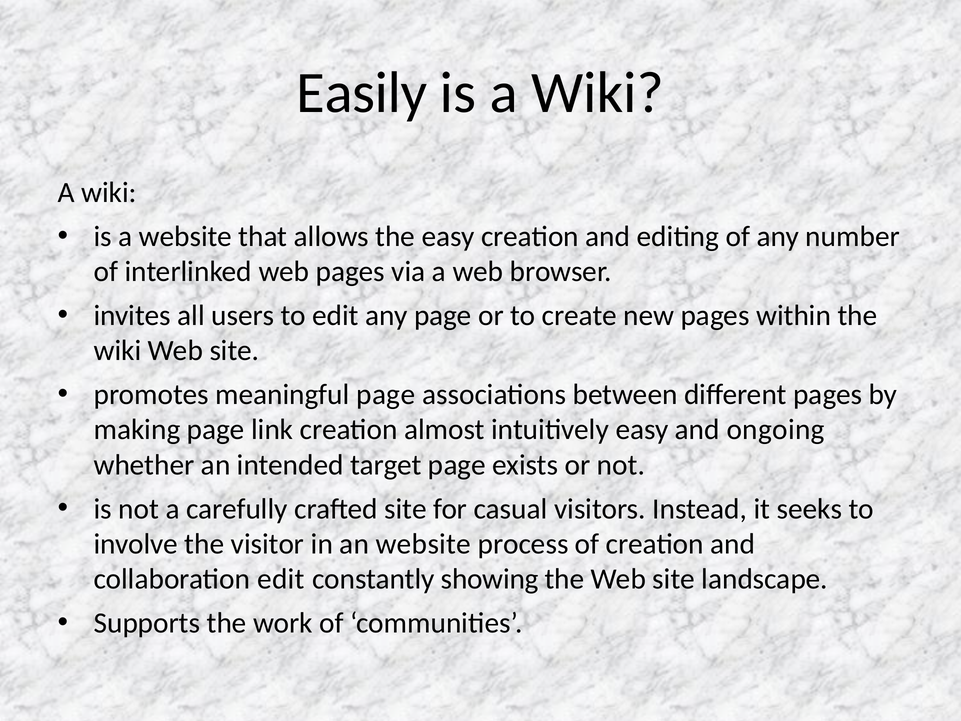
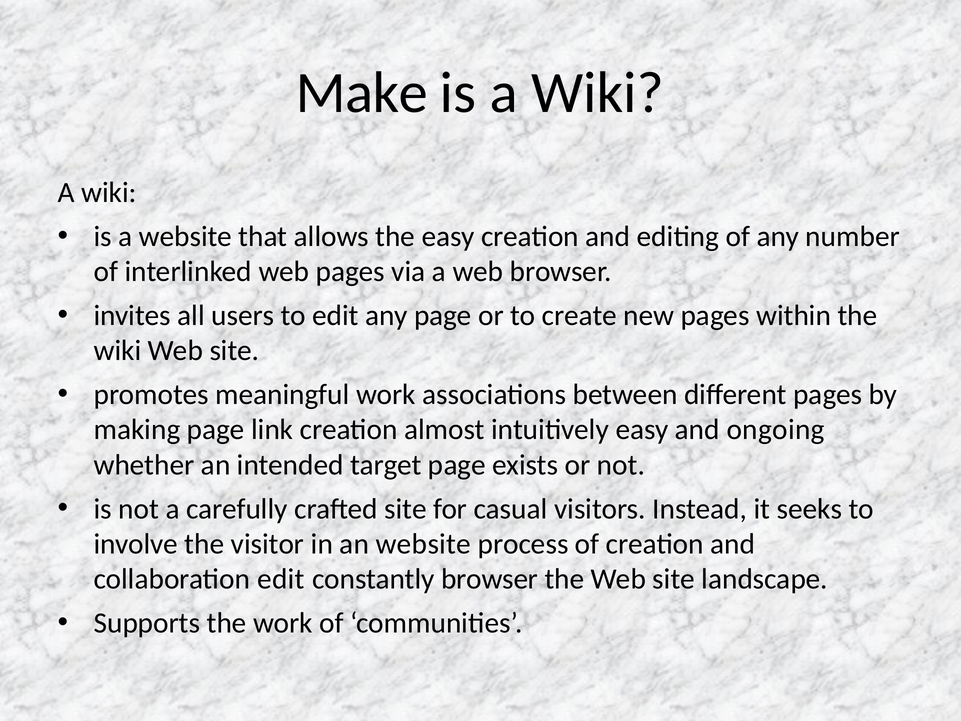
Easily: Easily -> Make
meaningful page: page -> work
constantly showing: showing -> browser
